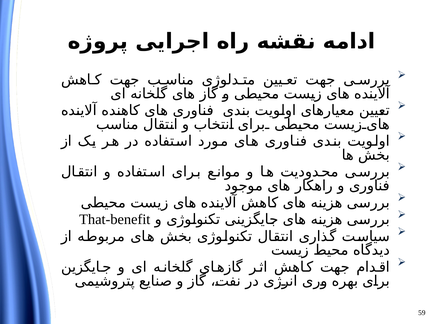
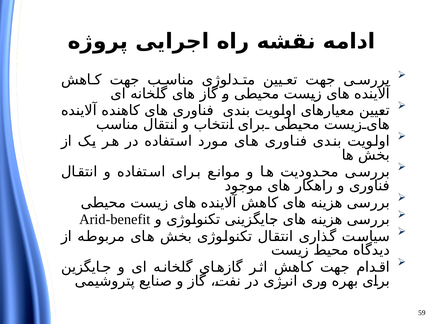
That-benefit: That-benefit -> Arid-benefit
